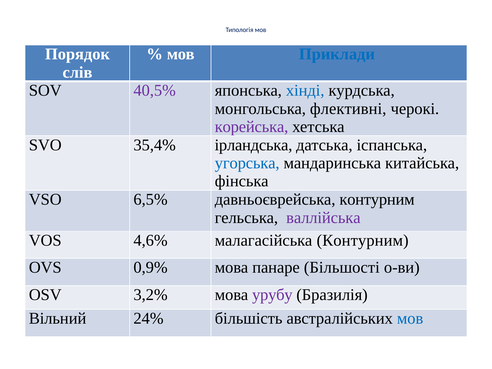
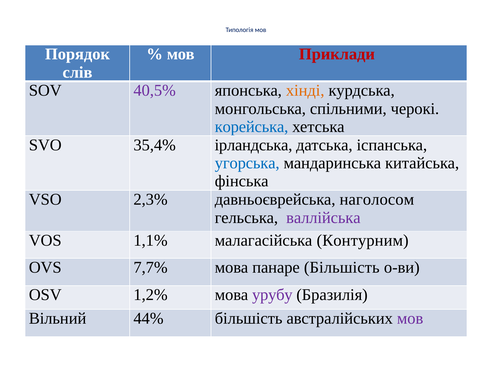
Приклади colour: blue -> red
хінді colour: blue -> orange
флективні: флективні -> спільними
корейська colour: purple -> blue
6,5%: 6,5% -> 2,3%
давньоєврейська контурним: контурним -> наголосом
4,6%: 4,6% -> 1,1%
0,9%: 0,9% -> 7,7%
панаре Більшості: Більшості -> Більшість
3,2%: 3,2% -> 1,2%
24%: 24% -> 44%
мов at (410, 318) colour: blue -> purple
